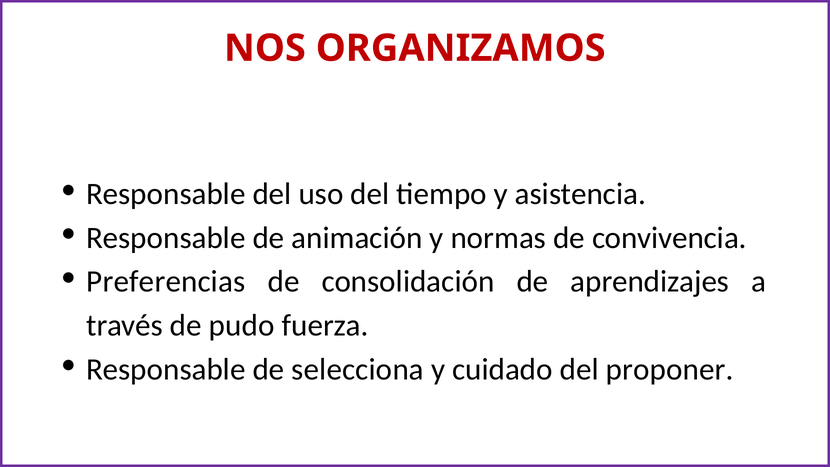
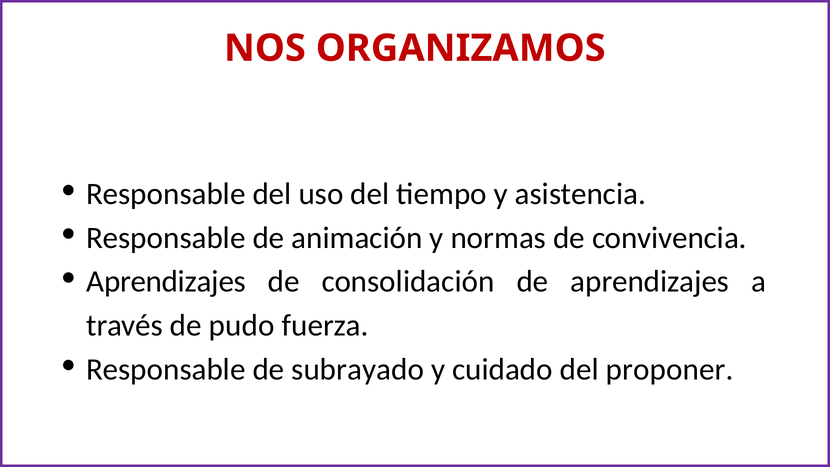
Preferencias at (166, 282): Preferencias -> Aprendizajes
selecciona: selecciona -> subrayado
